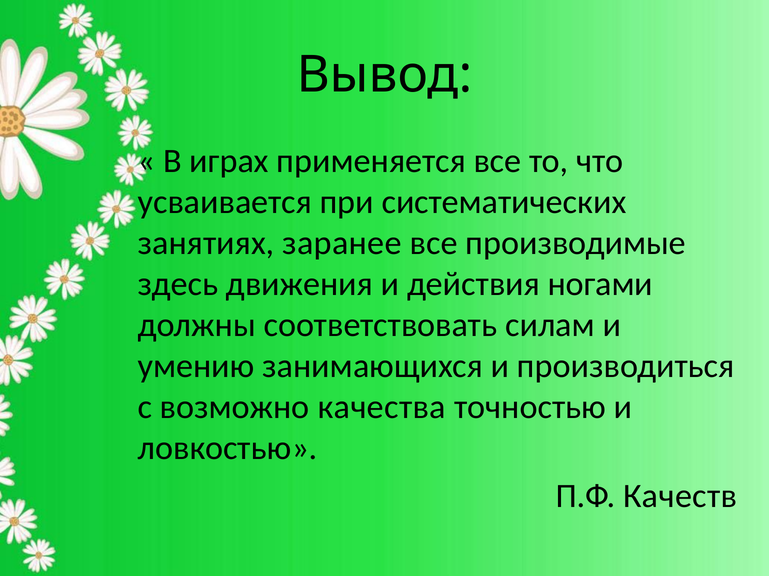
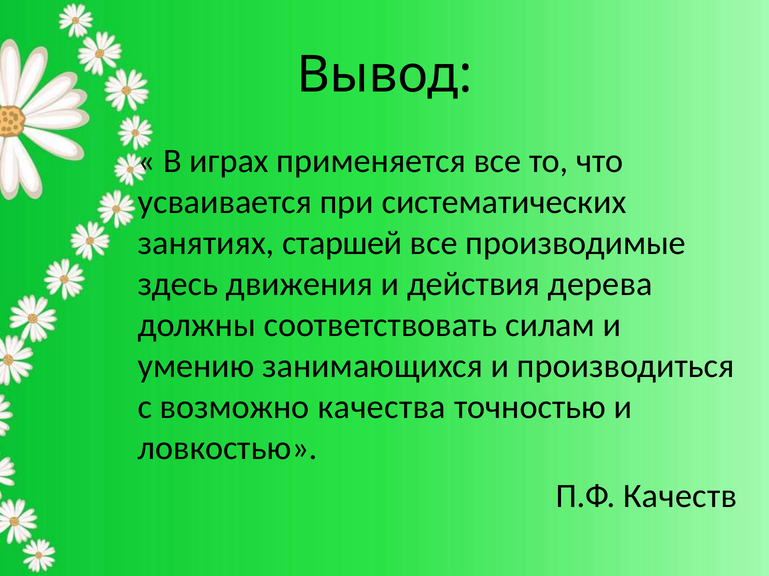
заранее: заранее -> старшей
ногами: ногами -> дерева
